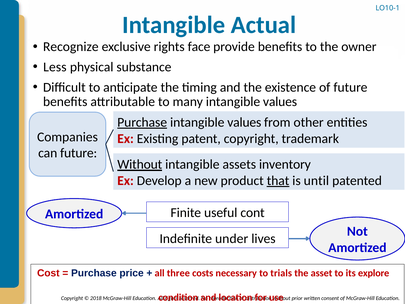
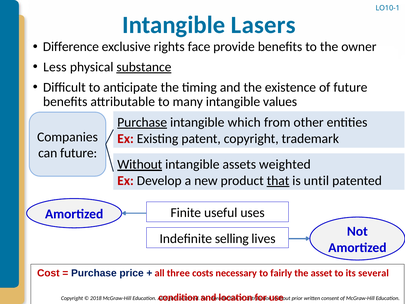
Actual: Actual -> Lasers
Recognize: Recognize -> Difference
substance underline: none -> present
Purchase intangible values: values -> which
inventory: inventory -> weighted
cont: cont -> uses
under: under -> selling
trials: trials -> fairly
explore: explore -> several
